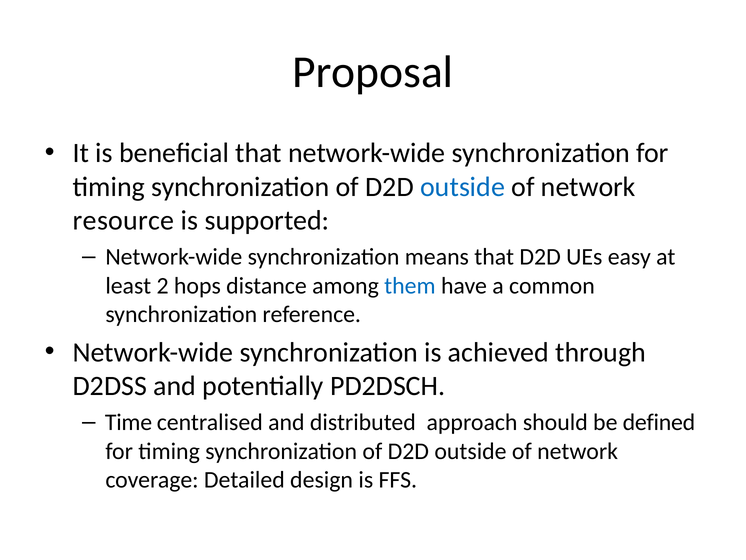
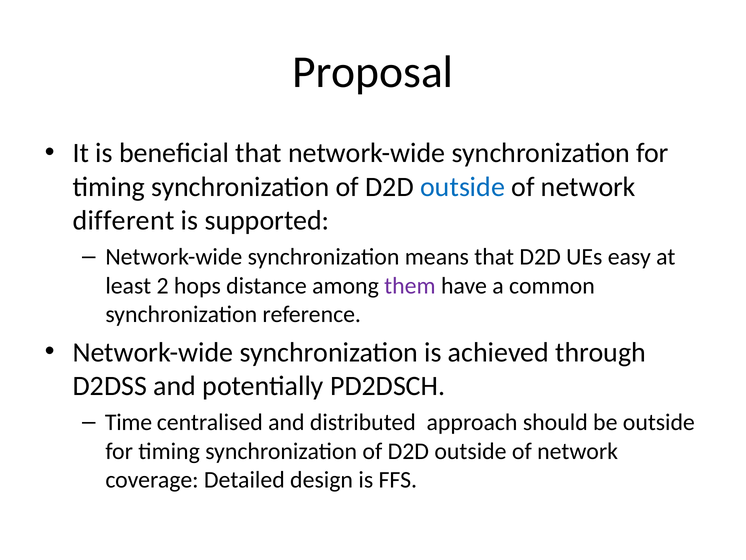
resource: resource -> different
them colour: blue -> purple
be defined: defined -> outside
